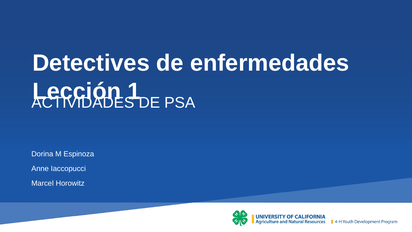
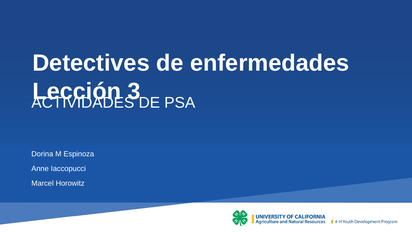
1: 1 -> 3
